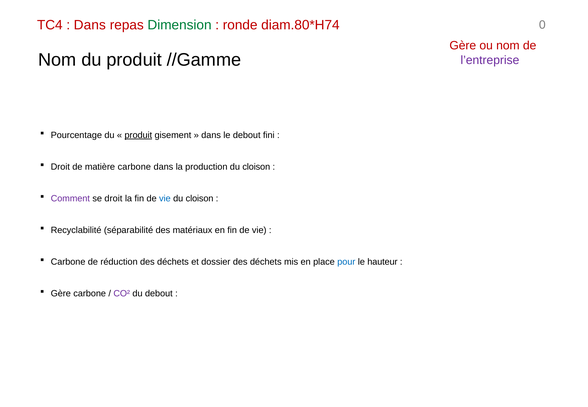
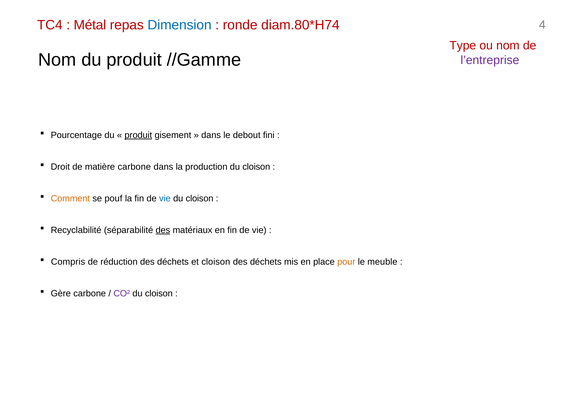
Dans at (90, 25): Dans -> Métal
Dimension colour: green -> blue
0: 0 -> 4
Gère at (463, 46): Gère -> Type
Comment colour: purple -> orange
se droit: droit -> pouf
des at (163, 230) underline: none -> present
Carbone at (68, 262): Carbone -> Compris
et dossier: dossier -> cloison
pour colour: blue -> orange
hauteur: hauteur -> meuble
debout at (159, 293): debout -> cloison
